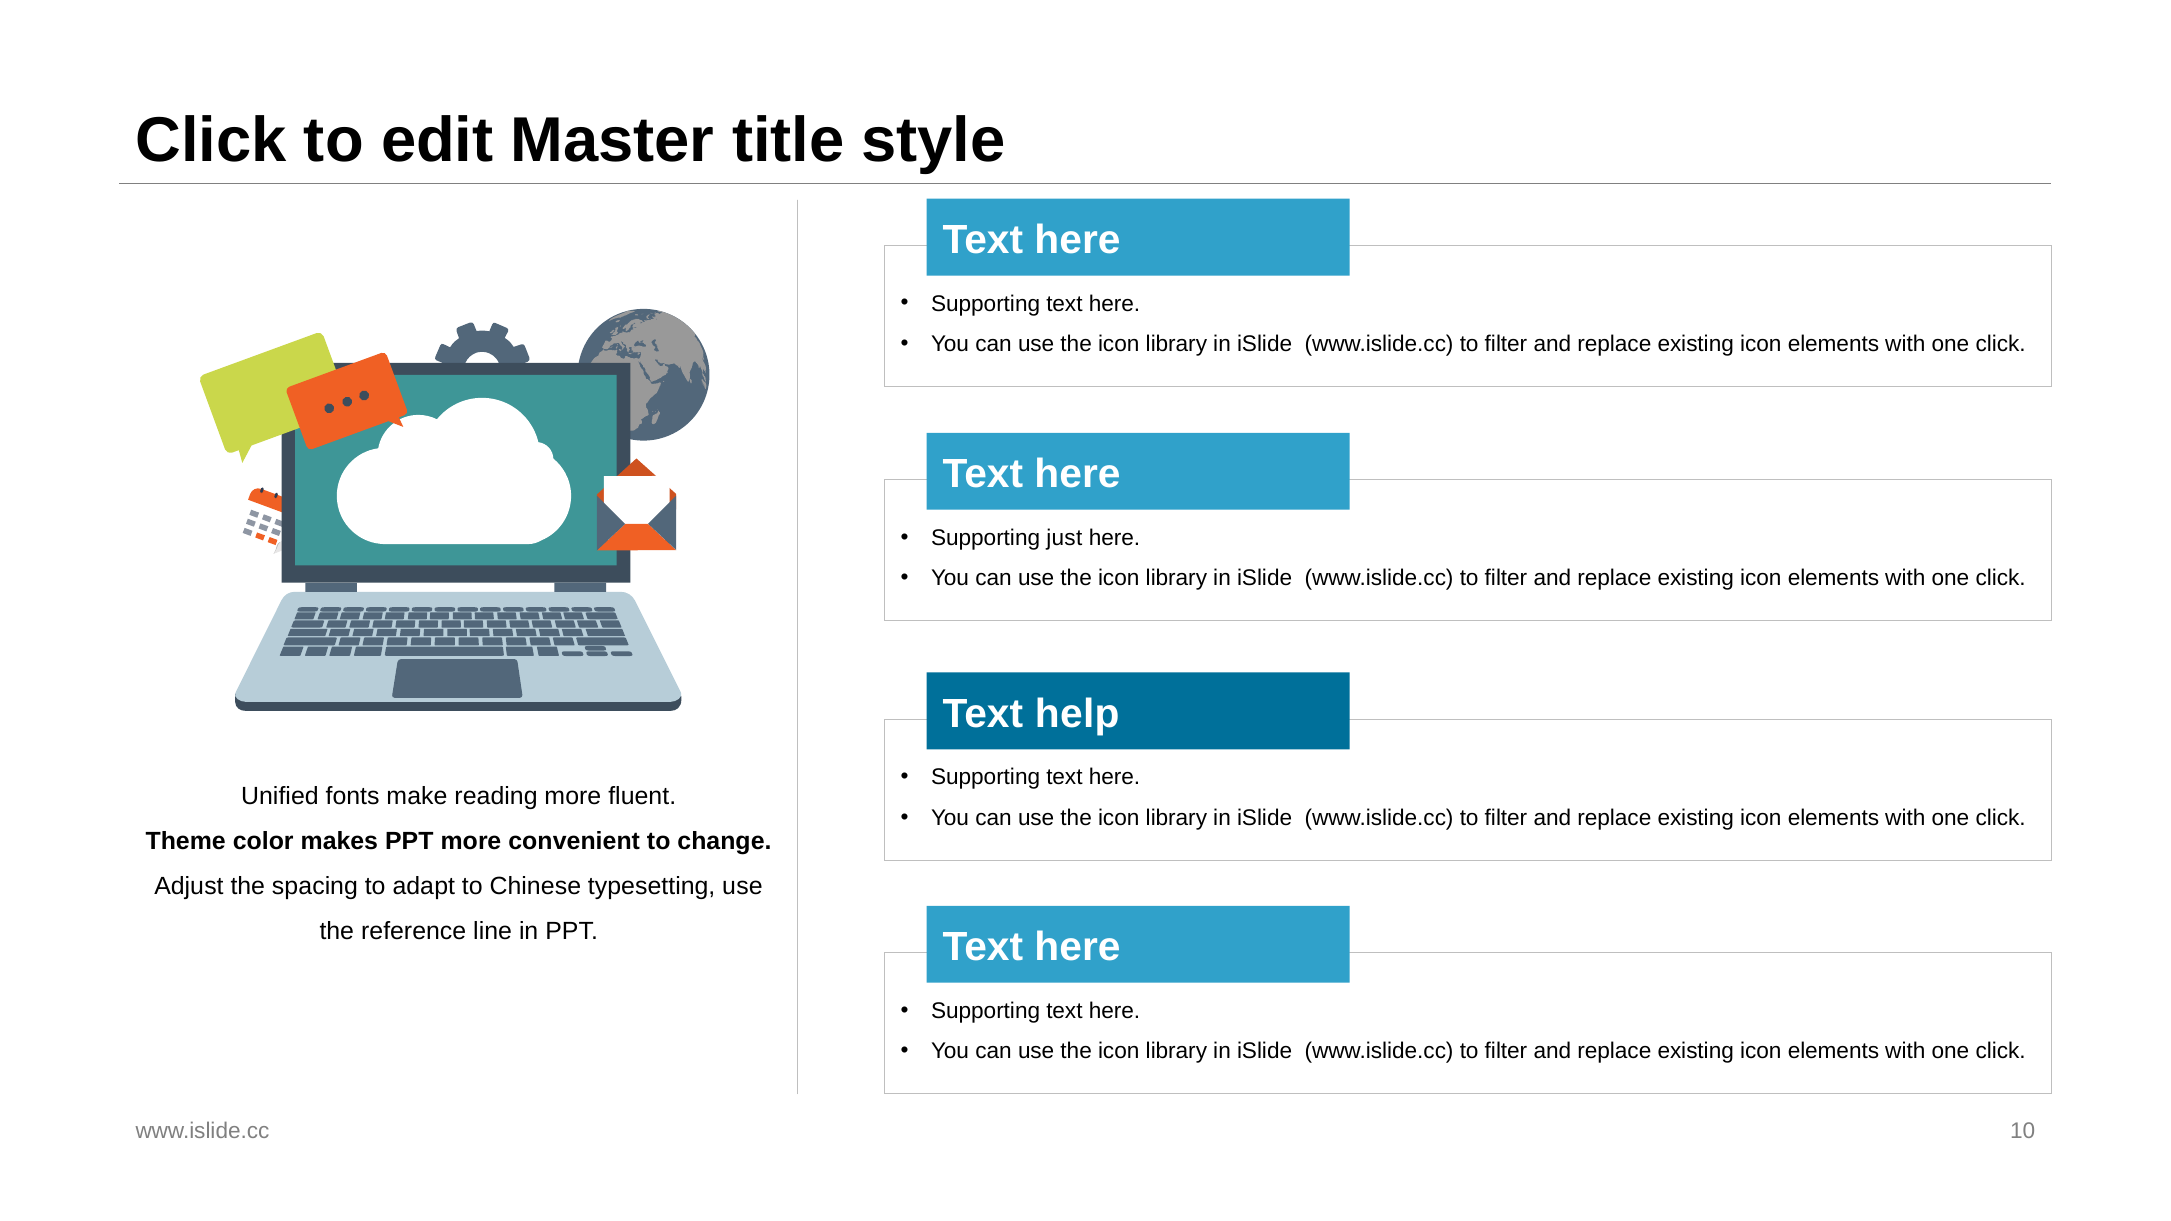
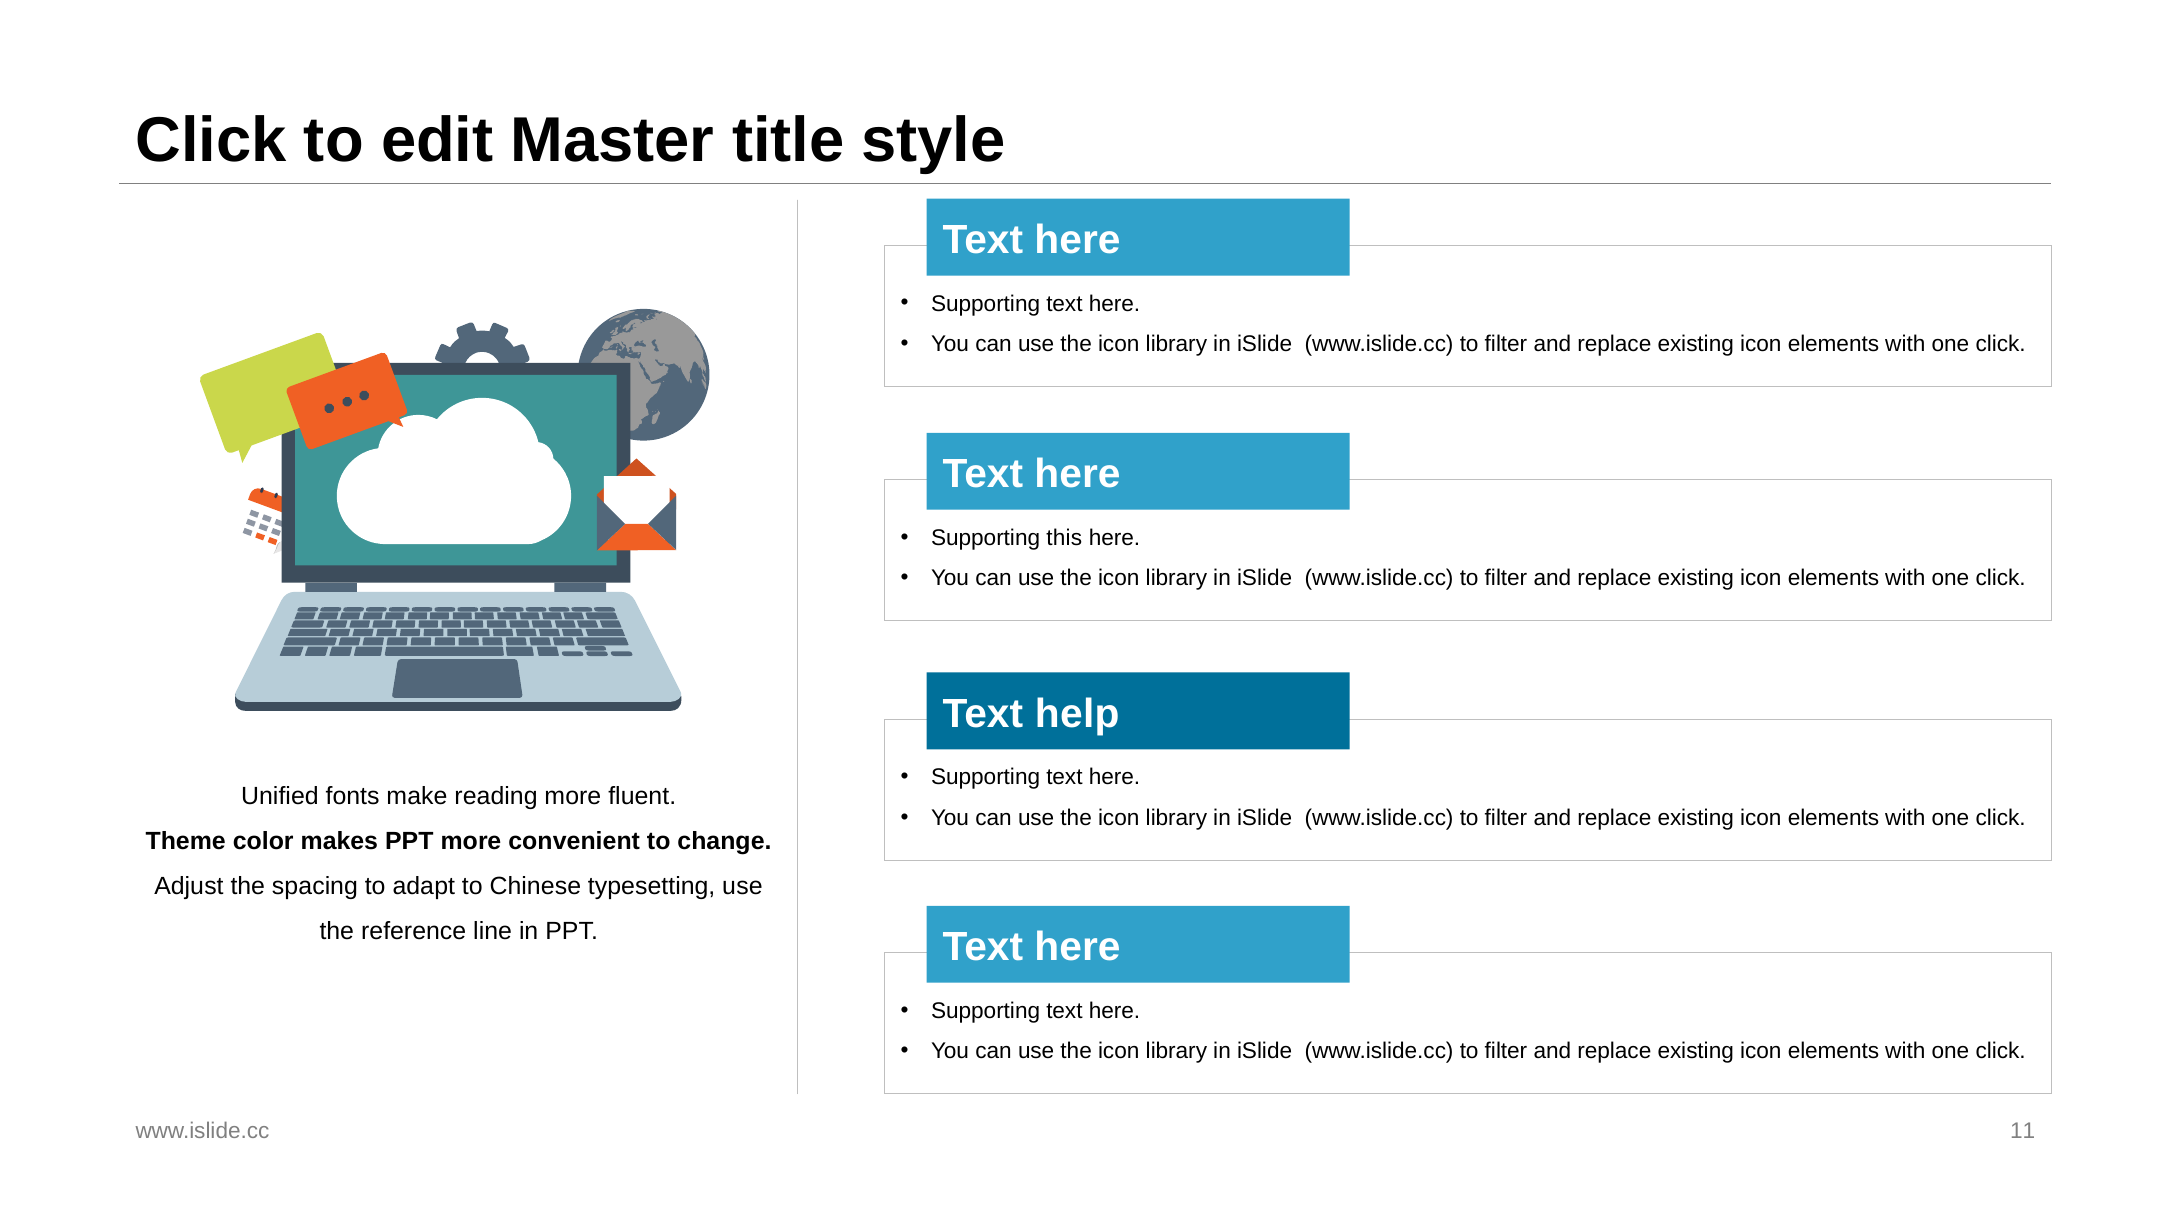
just: just -> this
10: 10 -> 11
